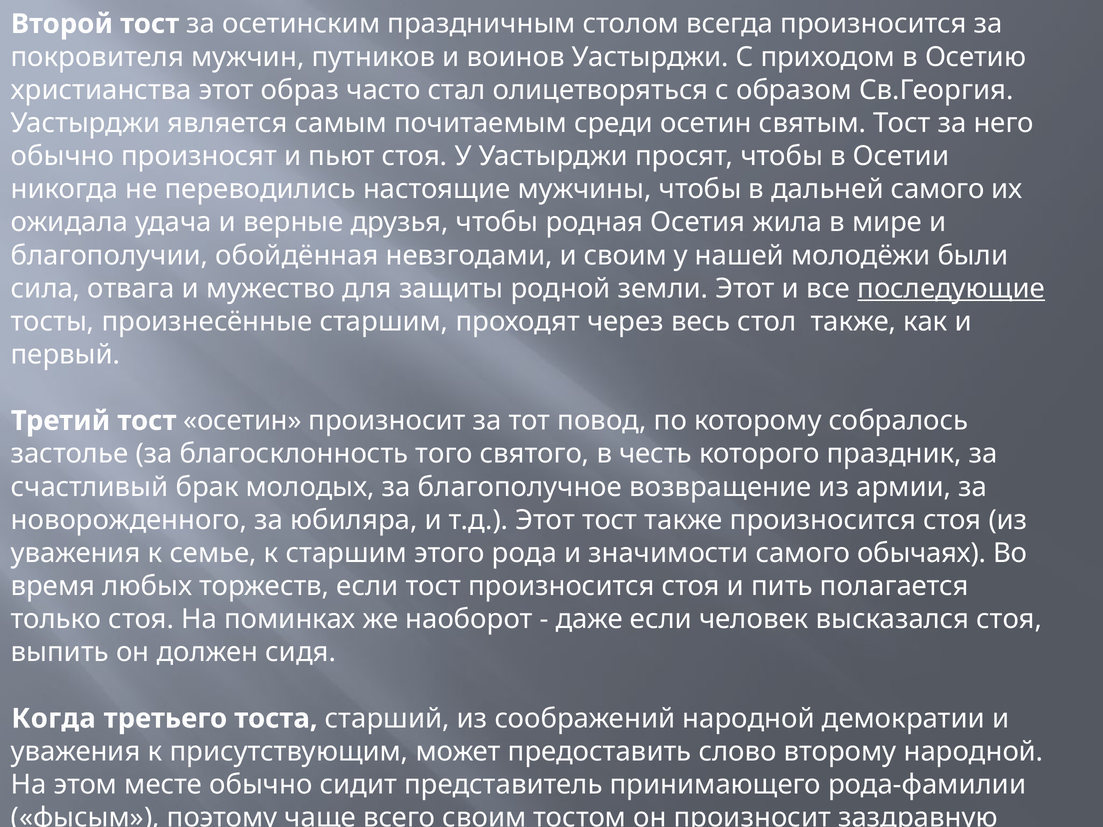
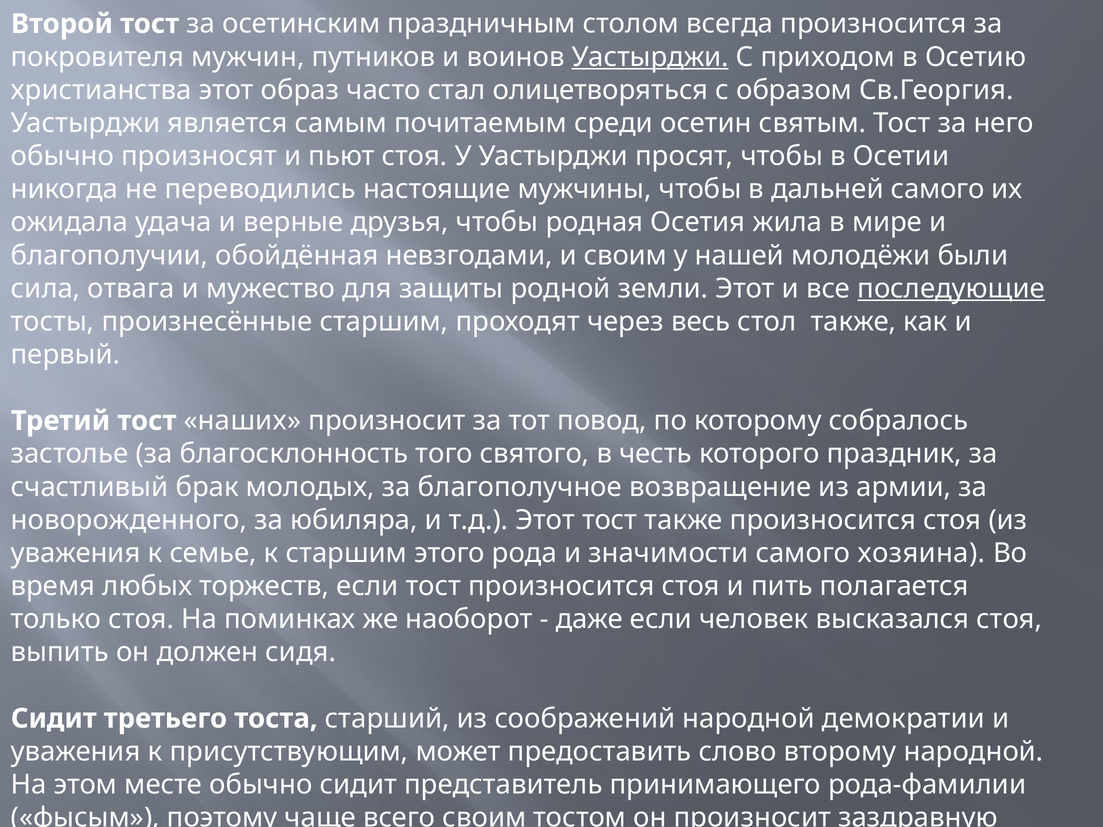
Уастырджи at (650, 57) underline: none -> present
тост осетин: осетин -> наших
самого обычаях: обычаях -> хозяина
Когда at (54, 719): Когда -> Сидит
